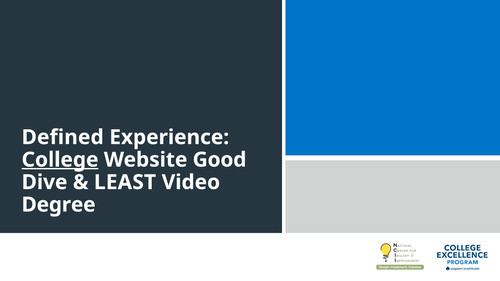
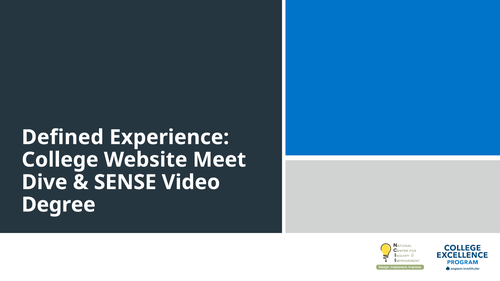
College underline: present -> none
Good: Good -> Meet
LEAST: LEAST -> SENSE
